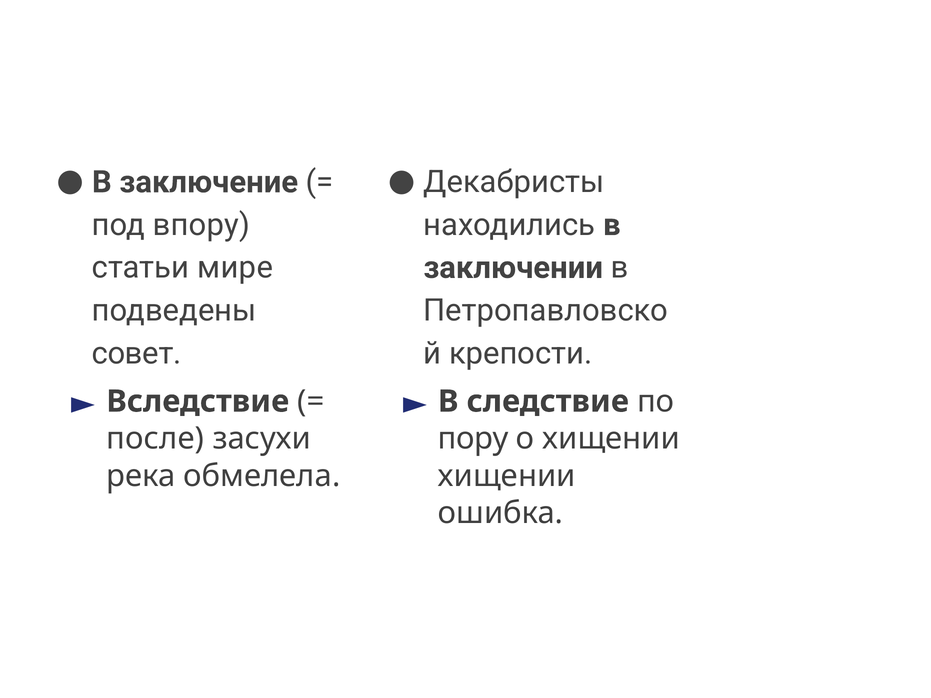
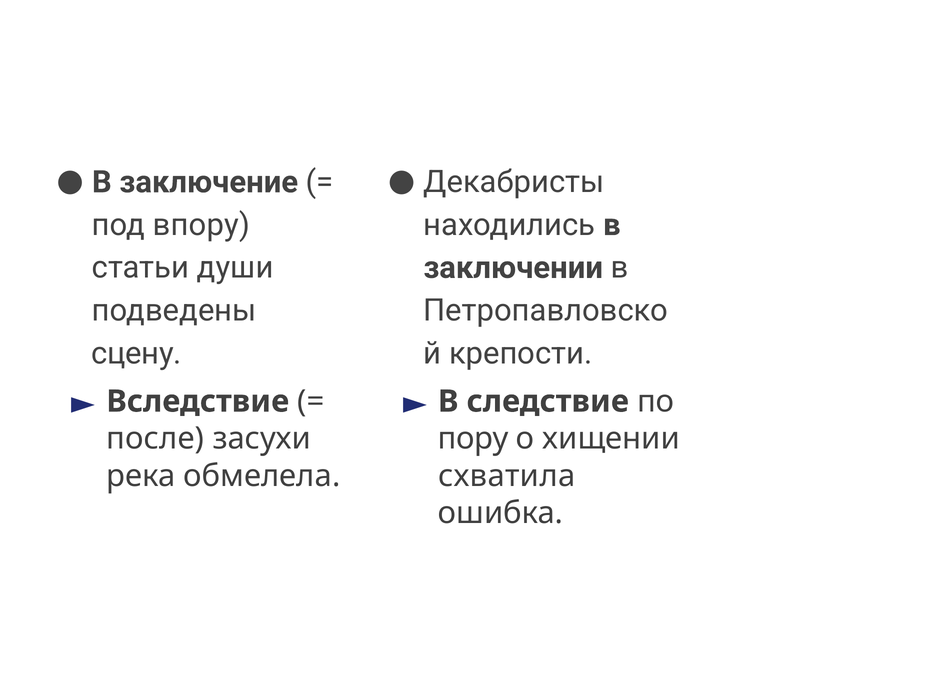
мире: мире -> души
совет: совет -> сцену
хищении at (507, 476): хищении -> схватила
